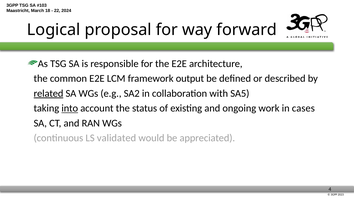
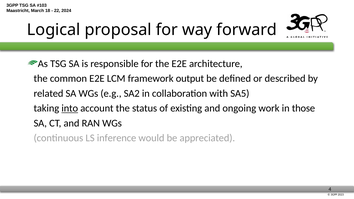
related underline: present -> none
cases: cases -> those
validated: validated -> inference
